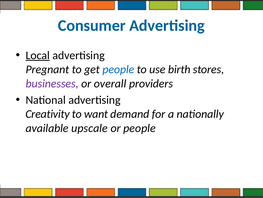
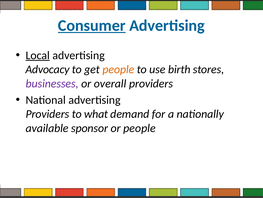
Consumer underline: none -> present
Pregnant: Pregnant -> Advocacy
people at (118, 69) colour: blue -> orange
Creativity at (48, 114): Creativity -> Providers
want: want -> what
upscale: upscale -> sponsor
